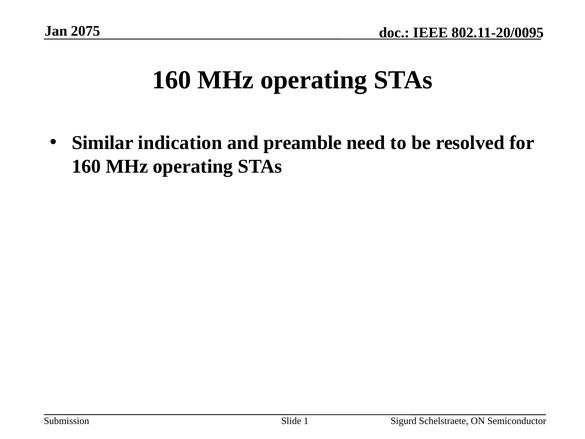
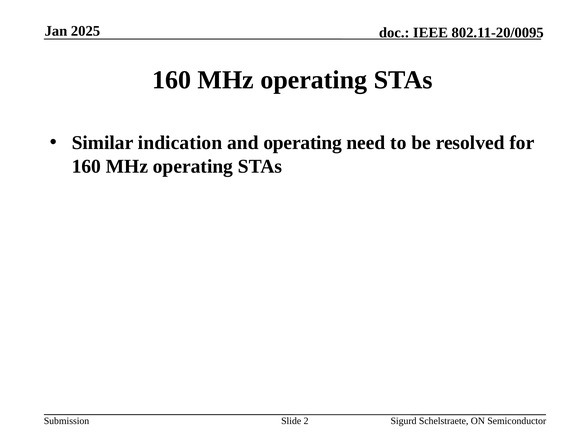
2075: 2075 -> 2025
and preamble: preamble -> operating
1: 1 -> 2
